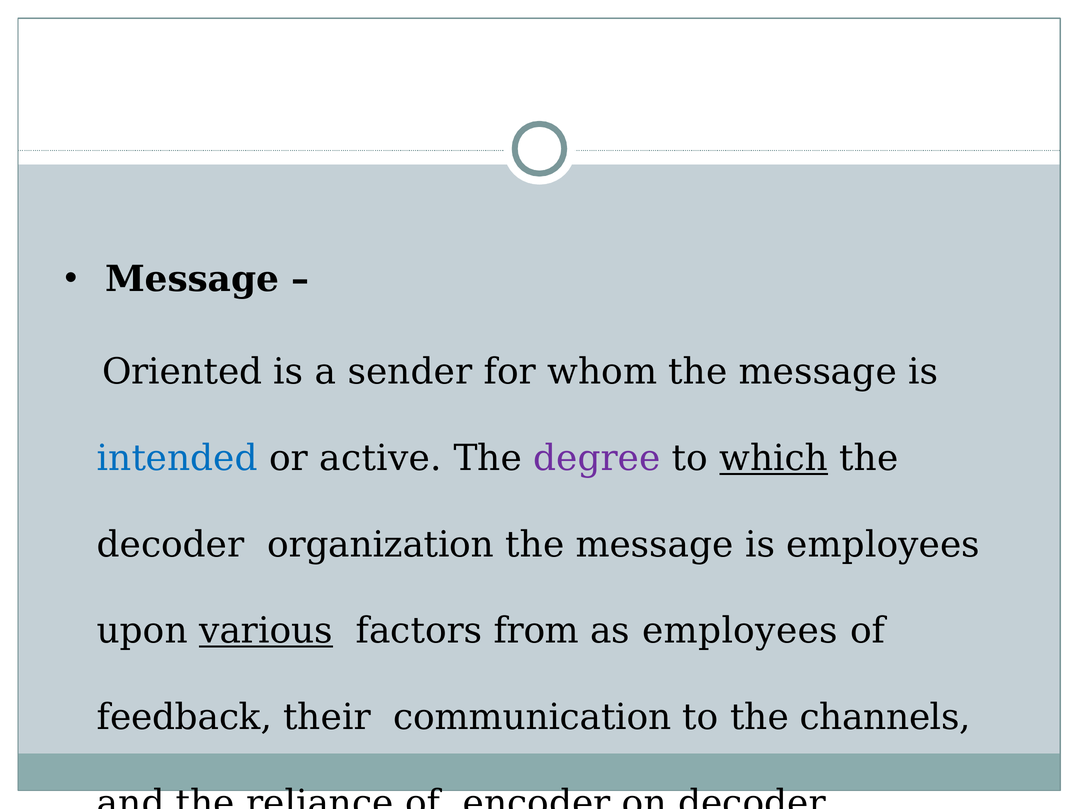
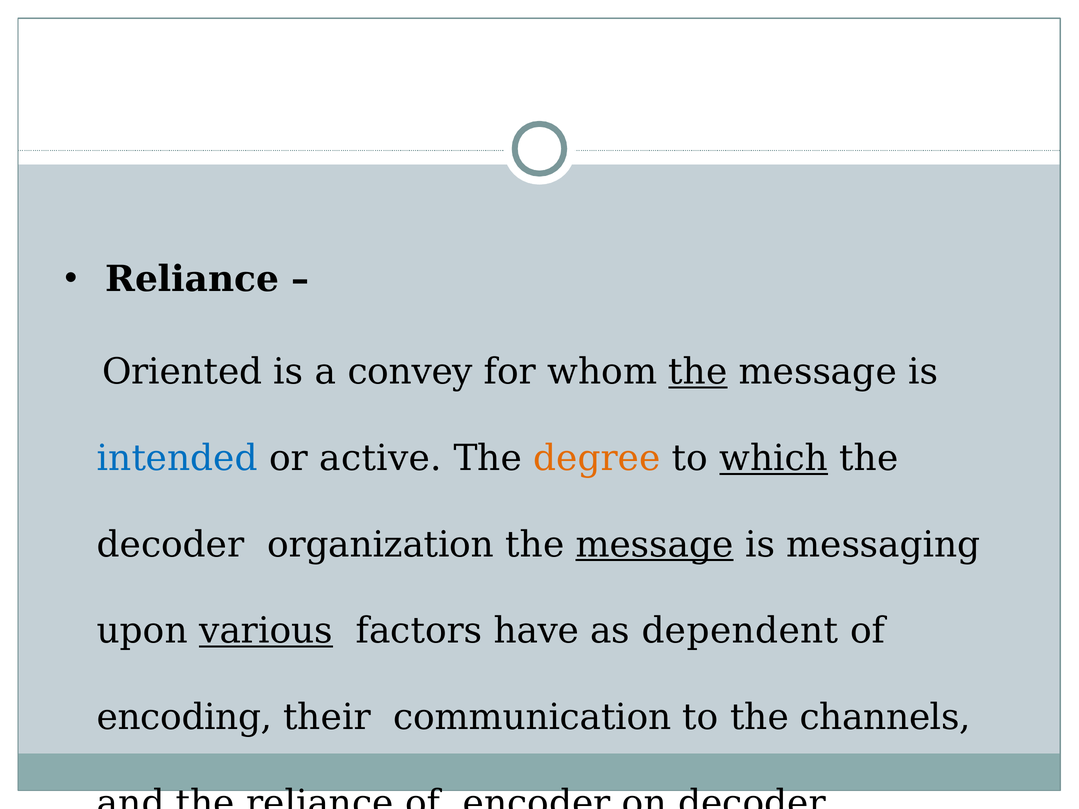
Message at (192, 279): Message -> Reliance
sender: sender -> convey
the at (698, 372) underline: none -> present
degree colour: purple -> orange
message at (655, 545) underline: none -> present
is employees: employees -> messaging
from: from -> have
as employees: employees -> dependent
feedback: feedback -> encoding
